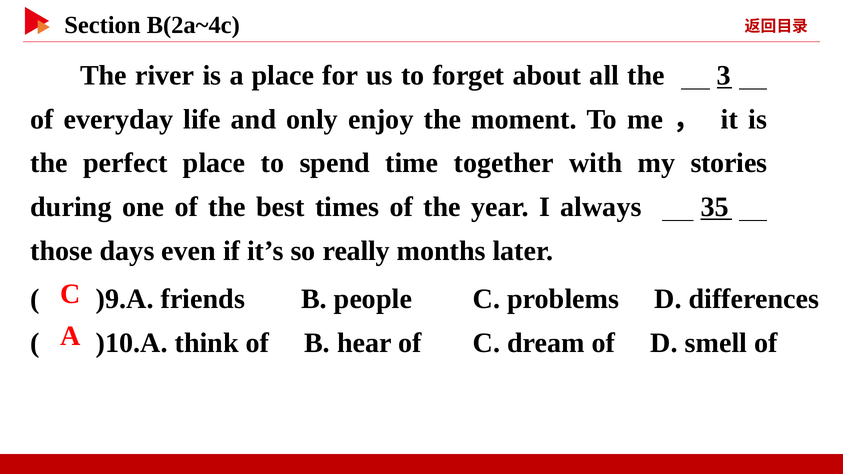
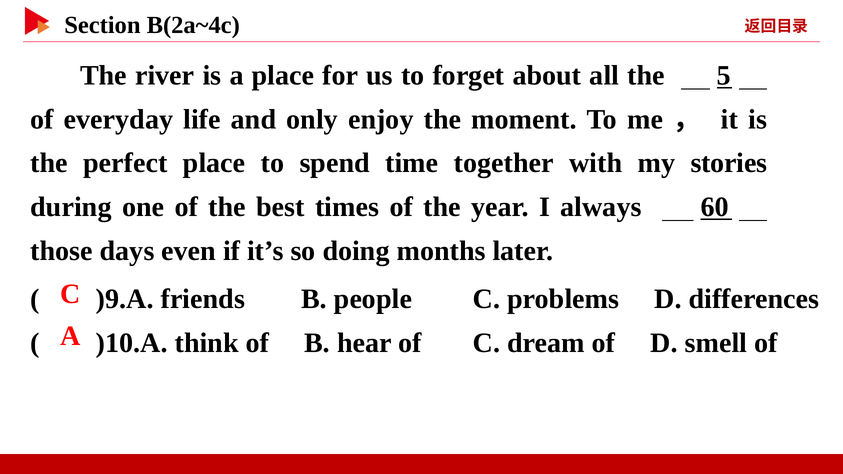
3: 3 -> 5
35: 35 -> 60
really: really -> doing
